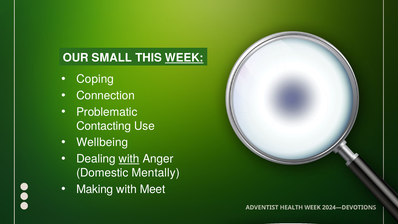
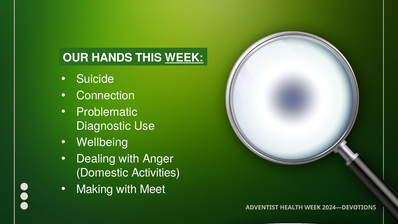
SMALL: SMALL -> HANDS
Coping: Coping -> Suicide
Contacting: Contacting -> Diagnostic
with at (129, 159) underline: present -> none
Mentally: Mentally -> Activities
